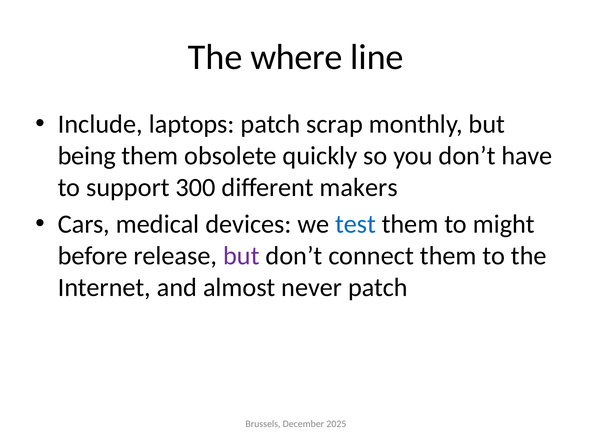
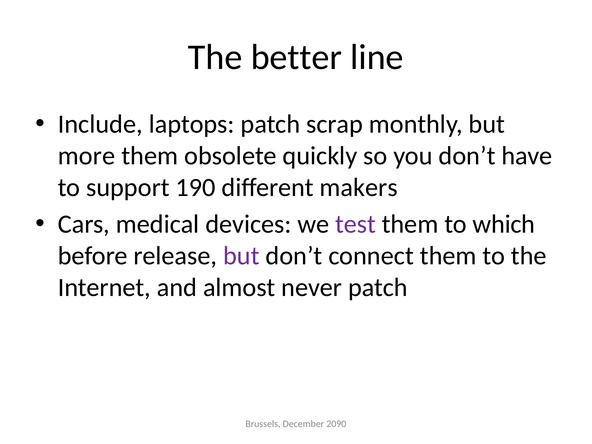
where: where -> better
being: being -> more
300: 300 -> 190
test colour: blue -> purple
might: might -> which
2025: 2025 -> 2090
